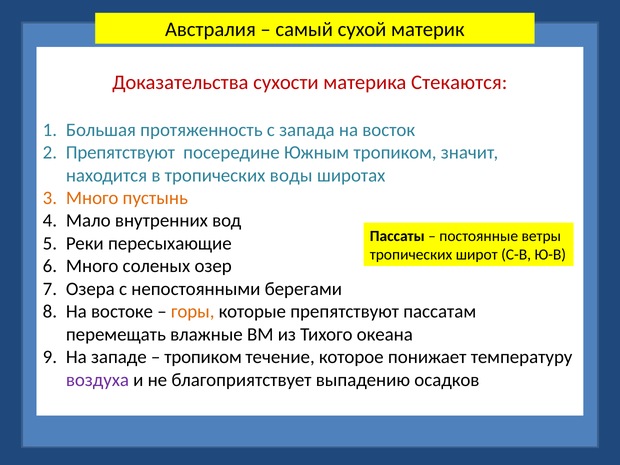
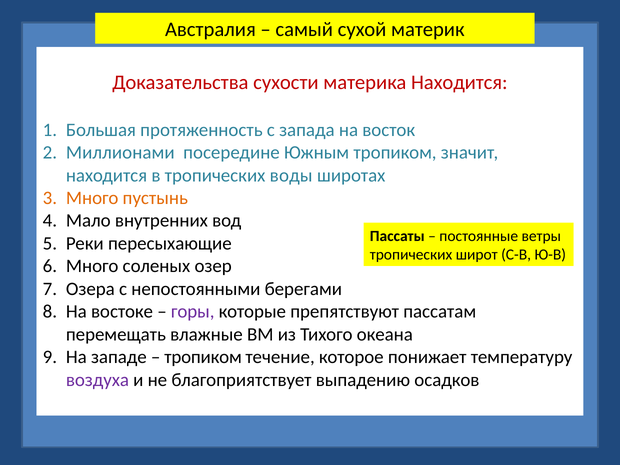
материка Стекаются: Стекаются -> Находится
Препятствуют at (120, 153): Препятствуют -> Миллионами
горы colour: orange -> purple
